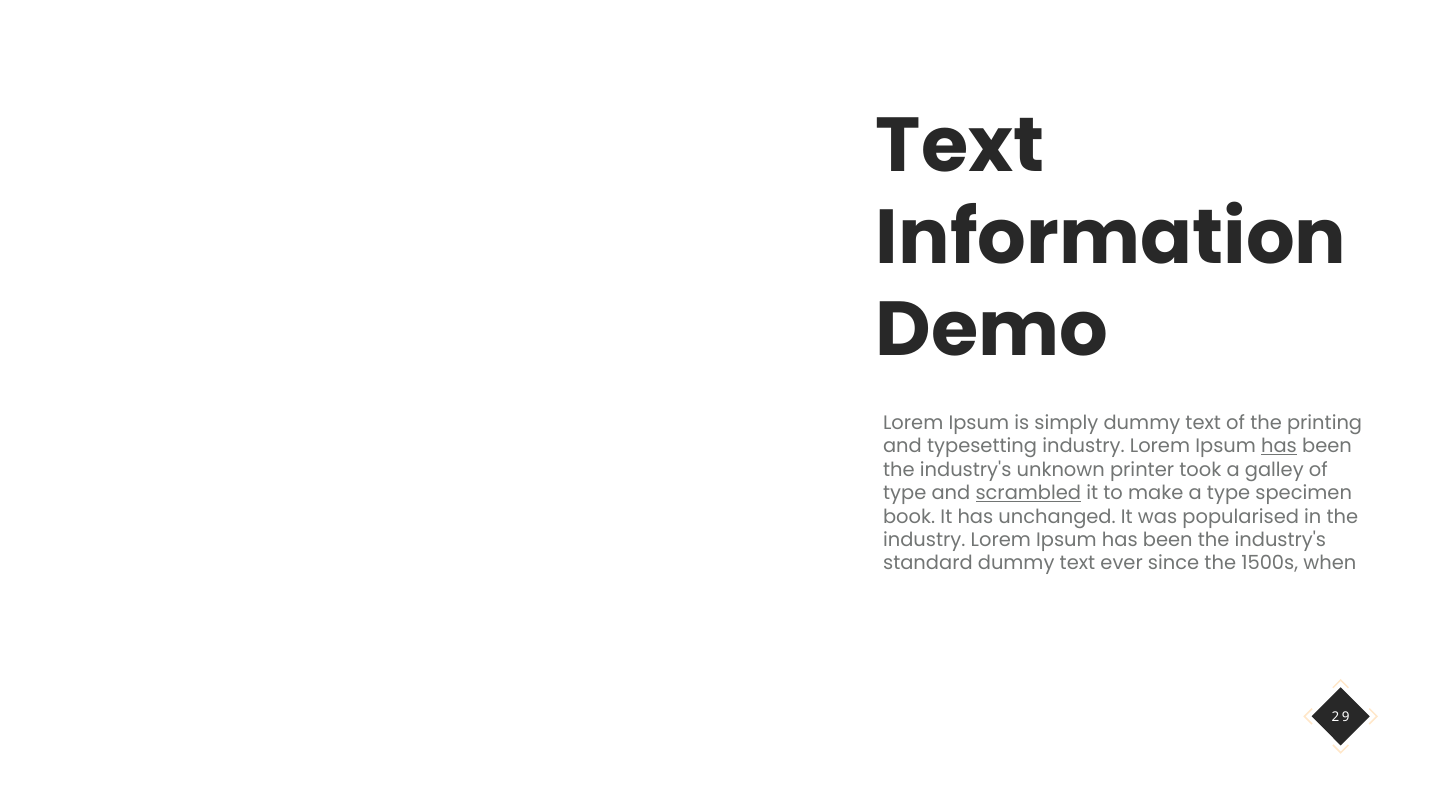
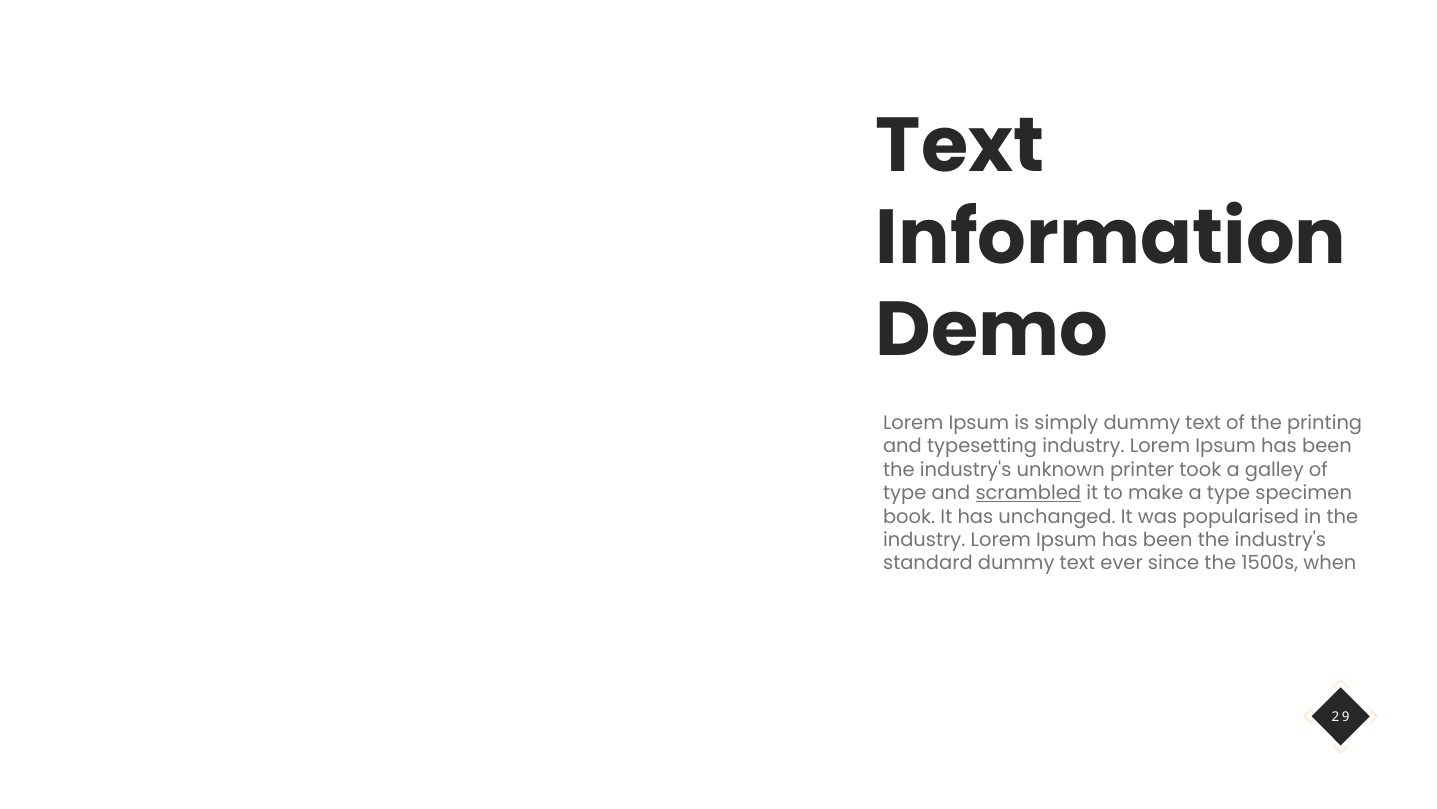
has at (1279, 446) underline: present -> none
